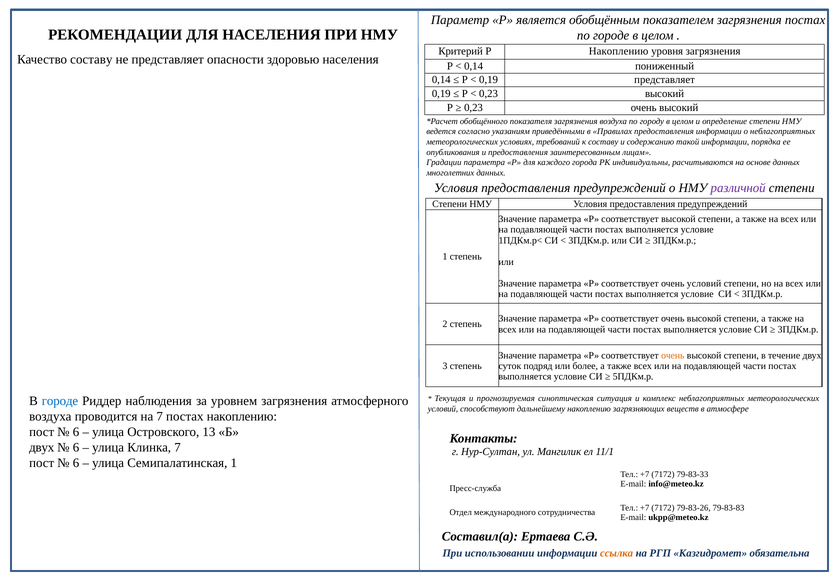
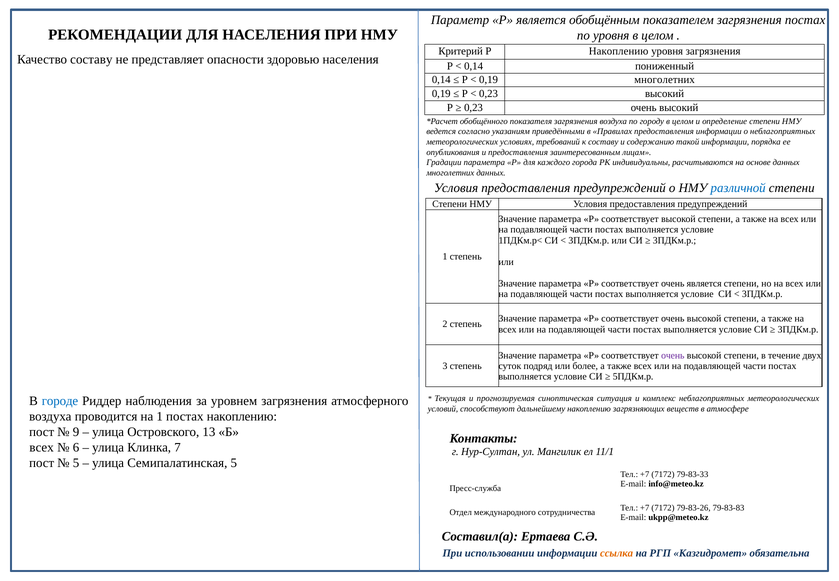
по городе: городе -> уровня
0,19 представляет: представляет -> многолетних
различной colour: purple -> blue
очень условий: условий -> является
очень at (673, 355) colour: orange -> purple
на 7: 7 -> 1
6 at (76, 432): 6 -> 9
двух at (42, 447): двух -> всех
6 at (76, 463): 6 -> 5
Семипалатинская 1: 1 -> 5
